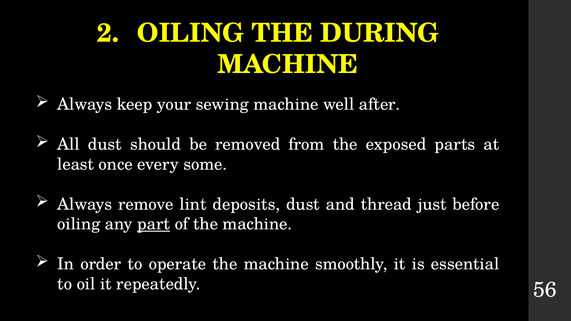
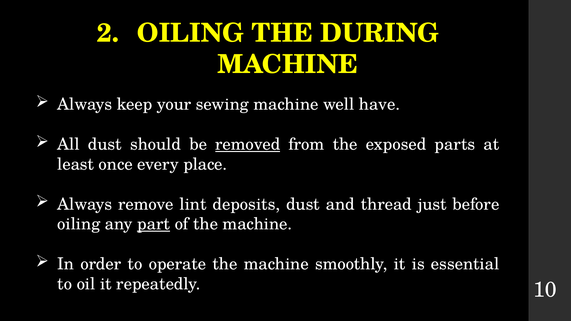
after: after -> have
removed underline: none -> present
some: some -> place
56: 56 -> 10
